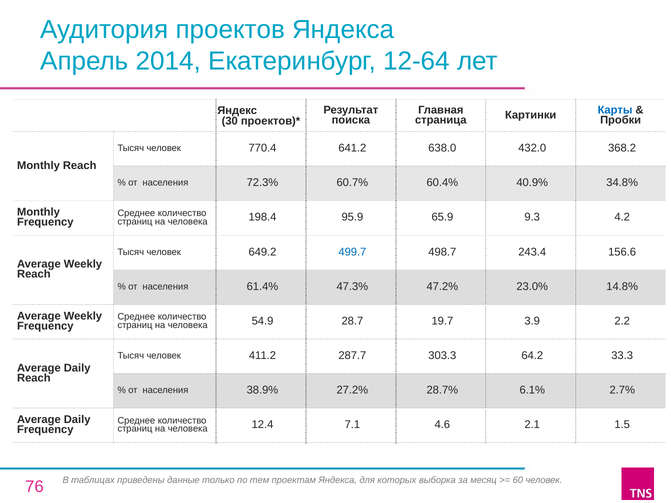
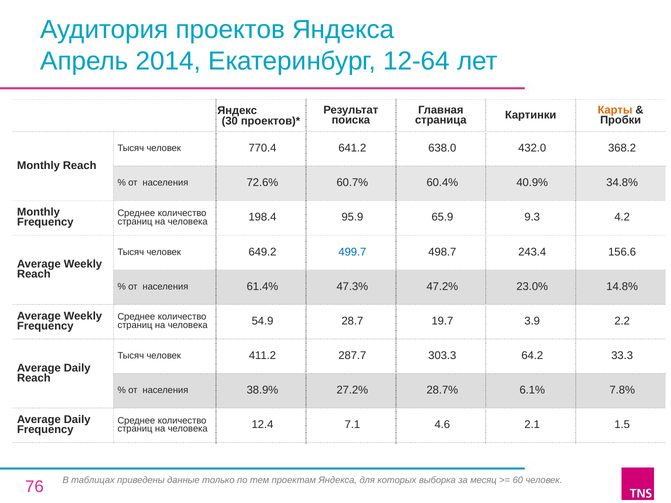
Карты colour: blue -> orange
72.3%: 72.3% -> 72.6%
2.7%: 2.7% -> 7.8%
